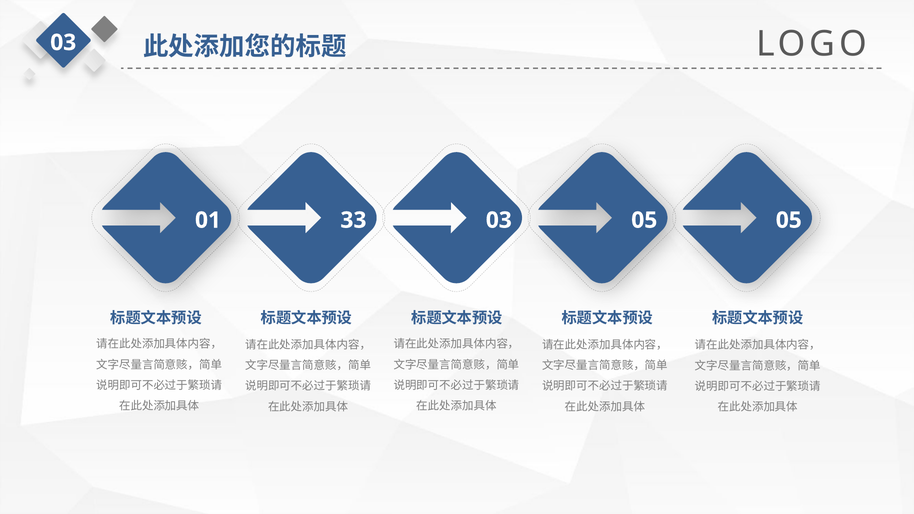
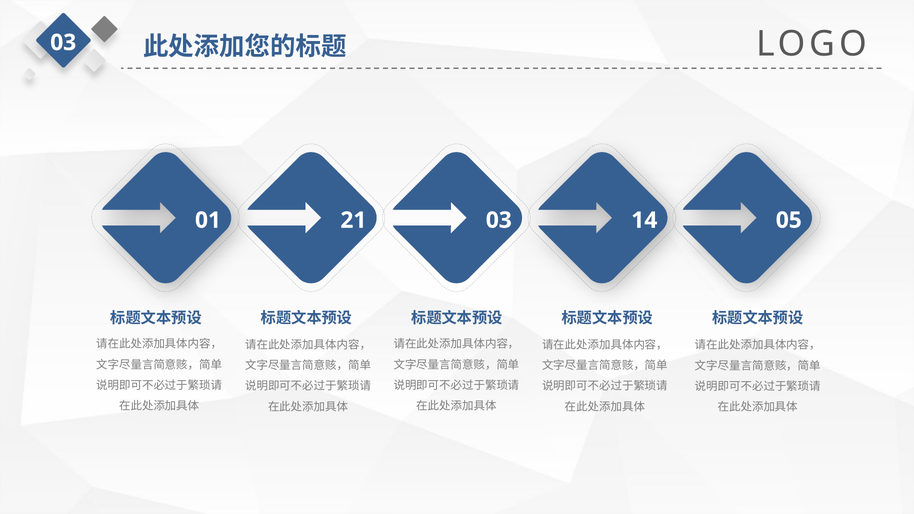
33: 33 -> 21
03 05: 05 -> 14
